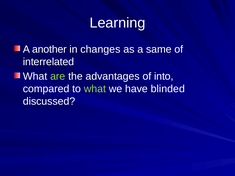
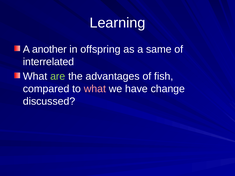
changes: changes -> offspring
into: into -> fish
what at (95, 89) colour: light green -> pink
blinded: blinded -> change
